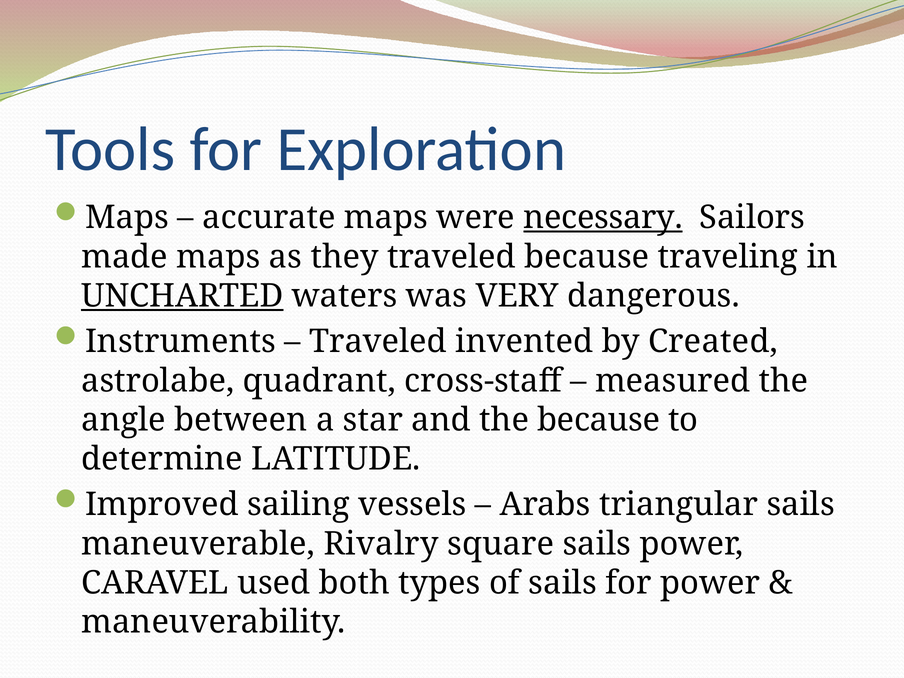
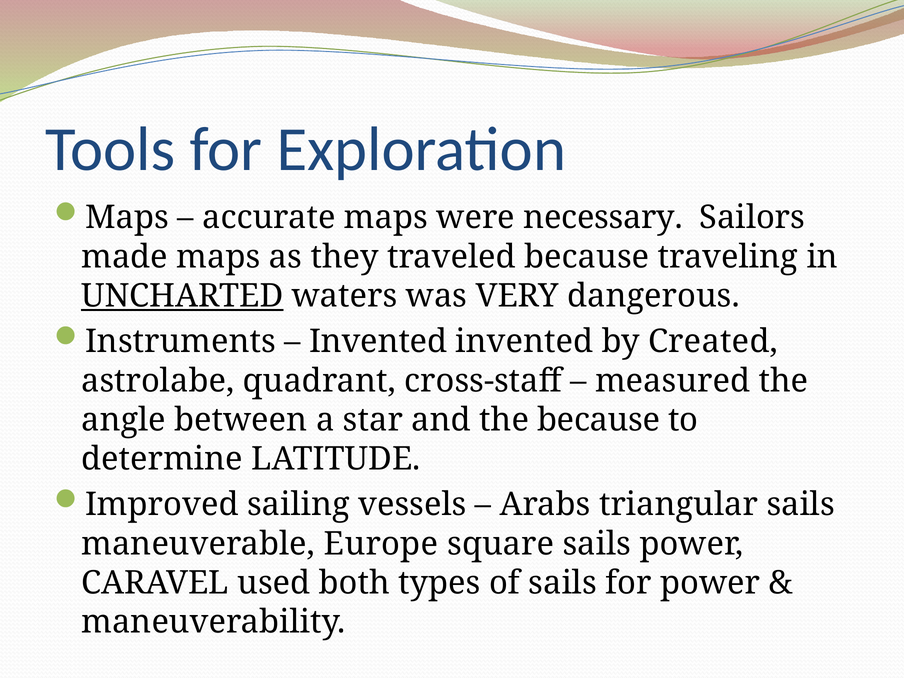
necessary underline: present -> none
Traveled at (378, 342): Traveled -> Invented
Rivalry: Rivalry -> Europe
